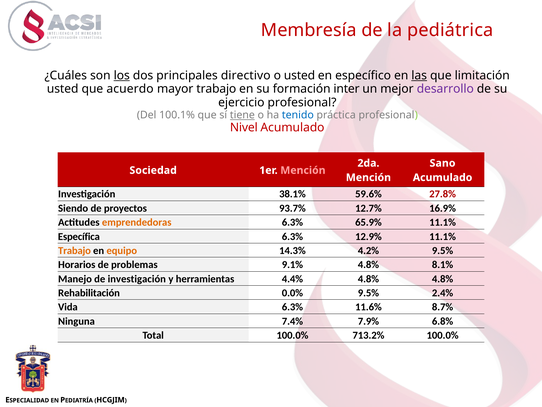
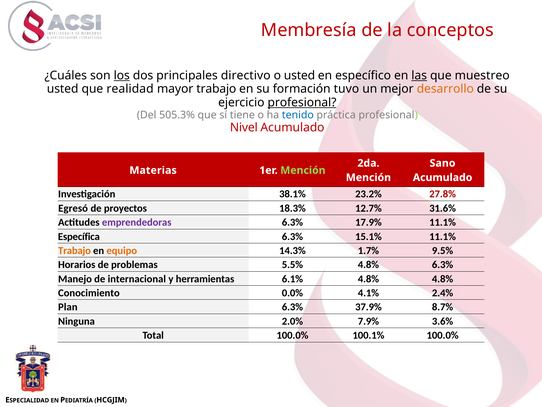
pediátrica: pediátrica -> conceptos
limitación: limitación -> muestreo
acuerdo: acuerdo -> realidad
inter: inter -> tuvo
desarrollo colour: purple -> orange
profesional at (302, 102) underline: none -> present
100.1%: 100.1% -> 505.3%
tiene underline: present -> none
Sociedad: Sociedad -> Materias
Mención at (303, 170) colour: pink -> light green
59.6%: 59.6% -> 23.2%
Siendo: Siendo -> Egresó
93.7%: 93.7% -> 18.3%
16.9%: 16.9% -> 31.6%
emprendedoras colour: orange -> purple
65.9%: 65.9% -> 17.9%
12.9%: 12.9% -> 15.1%
4.2%: 4.2% -> 1.7%
9.1%: 9.1% -> 5.5%
4.8% 8.1%: 8.1% -> 6.3%
de investigación: investigación -> internacional
4.4%: 4.4% -> 6.1%
Rehabilitación: Rehabilitación -> Conocimiento
0.0% 9.5%: 9.5% -> 4.1%
Vida: Vida -> Plan
11.6%: 11.6% -> 37.9%
7.4%: 7.4% -> 2.0%
6.8%: 6.8% -> 3.6%
713.2%: 713.2% -> 100.1%
